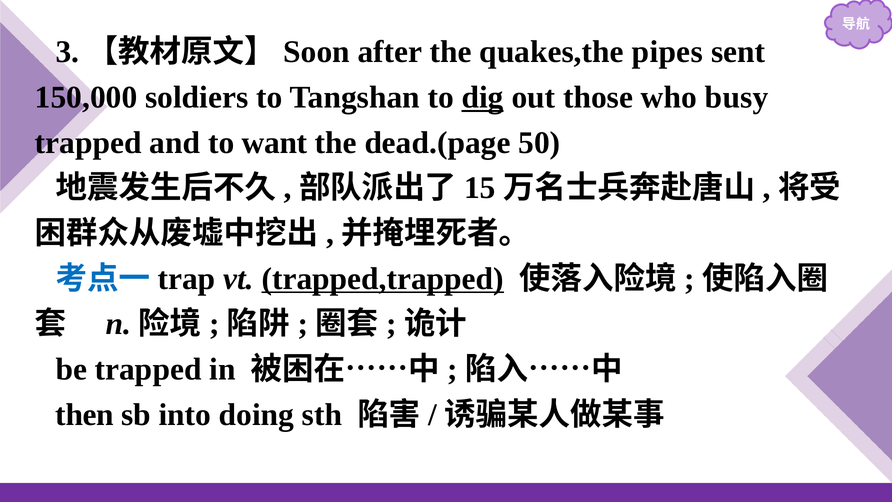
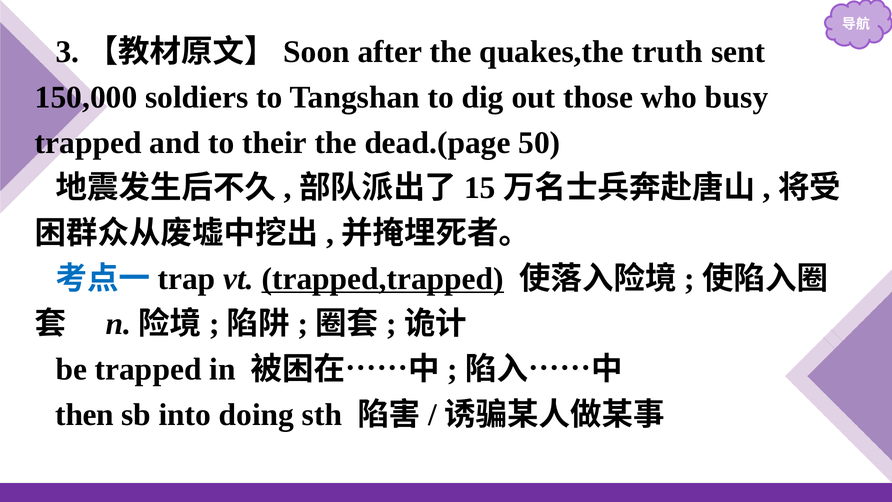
pipes: pipes -> truth
dig underline: present -> none
want: want -> their
